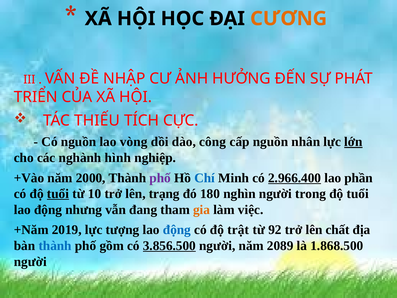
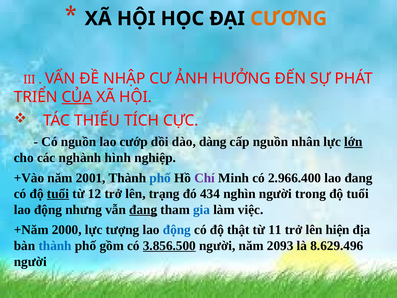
CỦA underline: none -> present
vòng: vòng -> cướp
công: công -> dàng
2000: 2000 -> 2001
phố at (160, 178) colour: purple -> blue
Chí colour: blue -> purple
2.966.400 underline: present -> none
lao phần: phần -> đang
10: 10 -> 12
180: 180 -> 434
đang at (143, 209) underline: none -> present
gia colour: orange -> blue
2019: 2019 -> 2000
trật: trật -> thật
92: 92 -> 11
chất: chất -> hiện
2089: 2089 -> 2093
1.868.500: 1.868.500 -> 8.629.496
